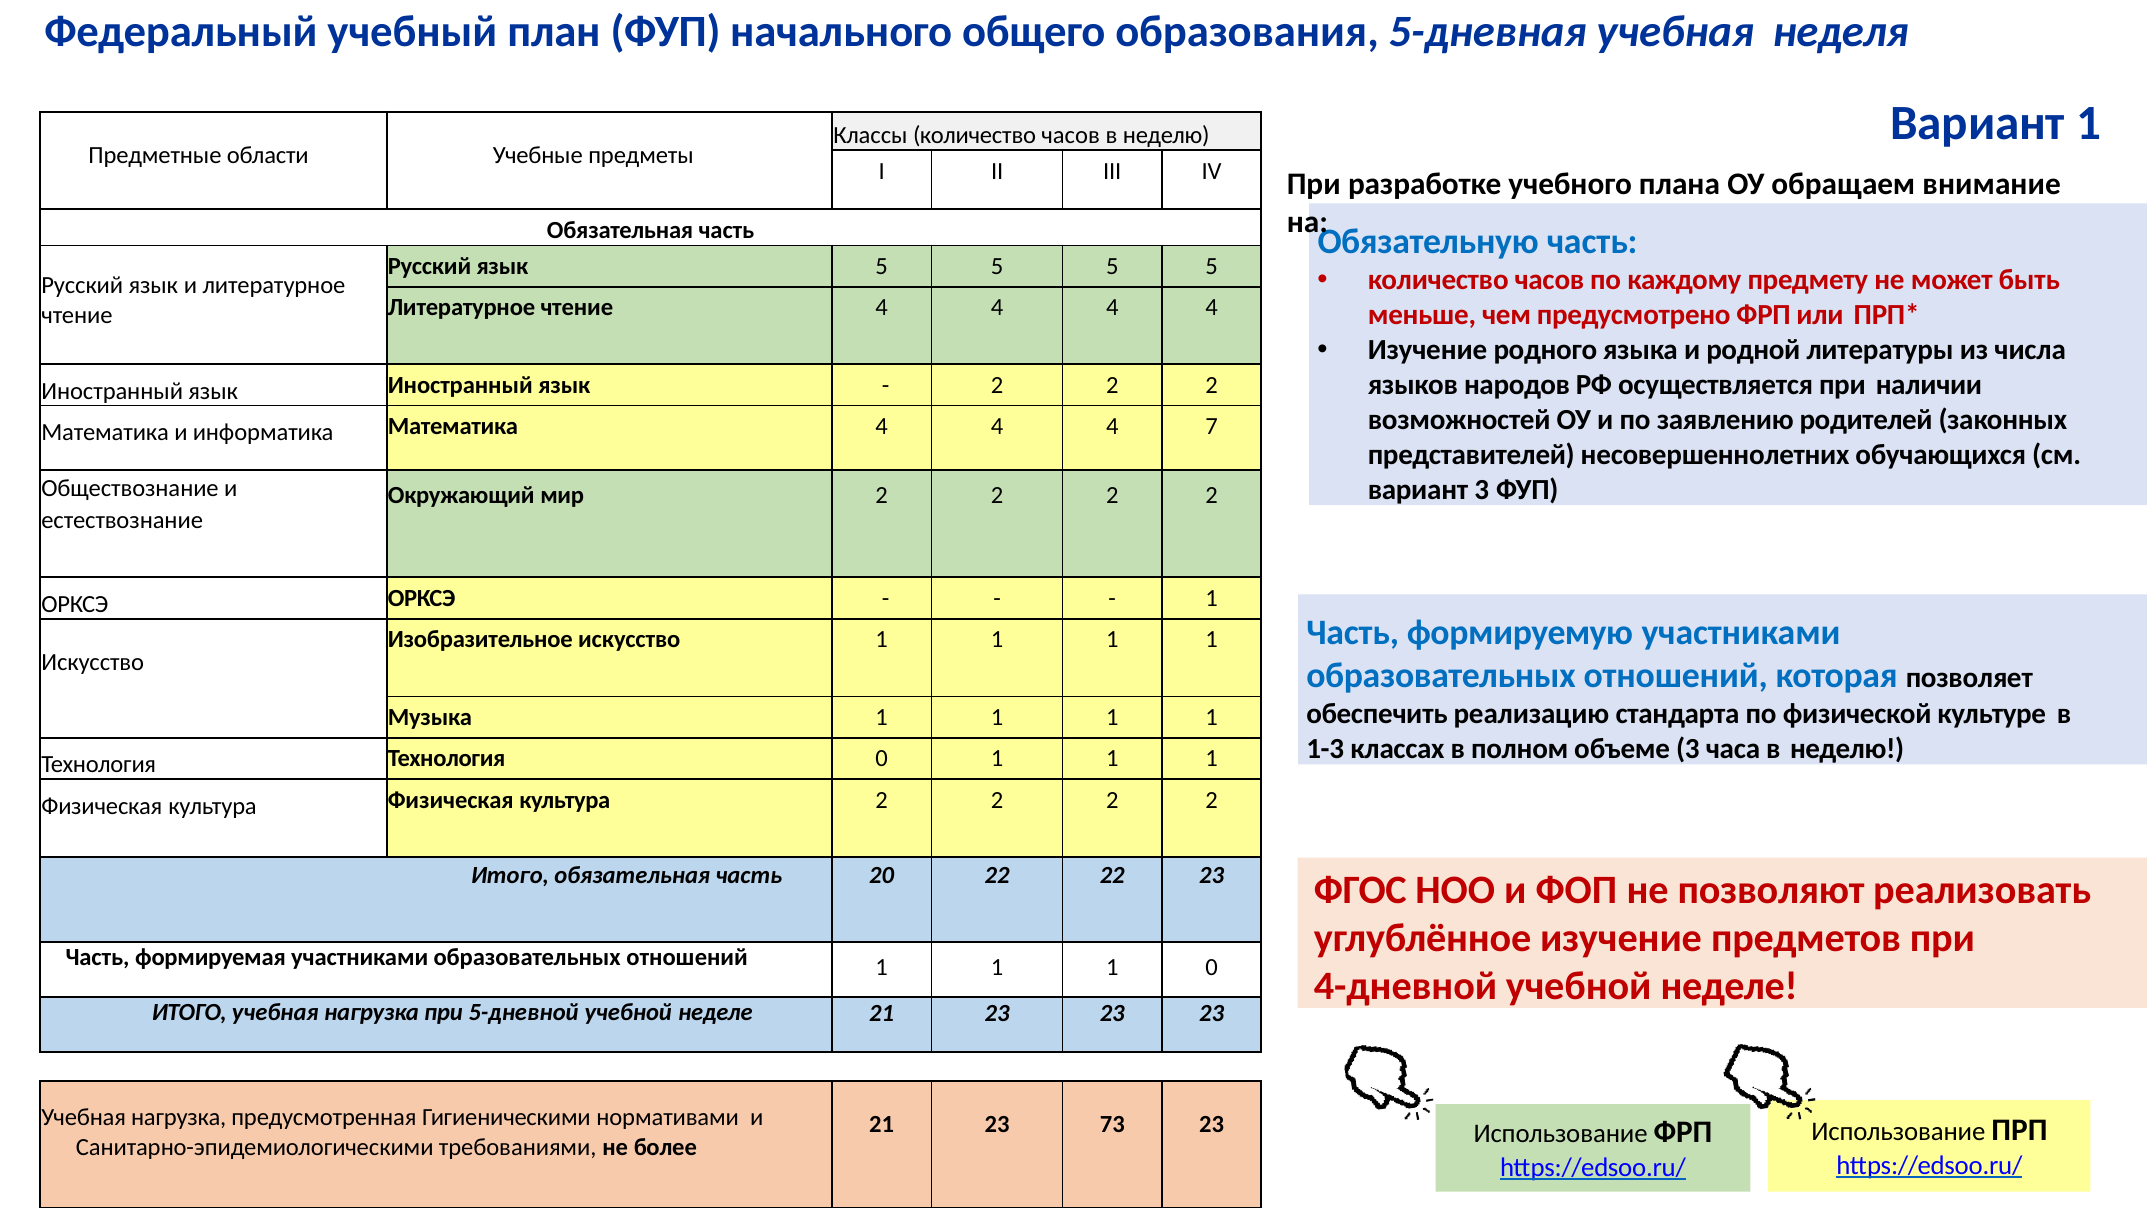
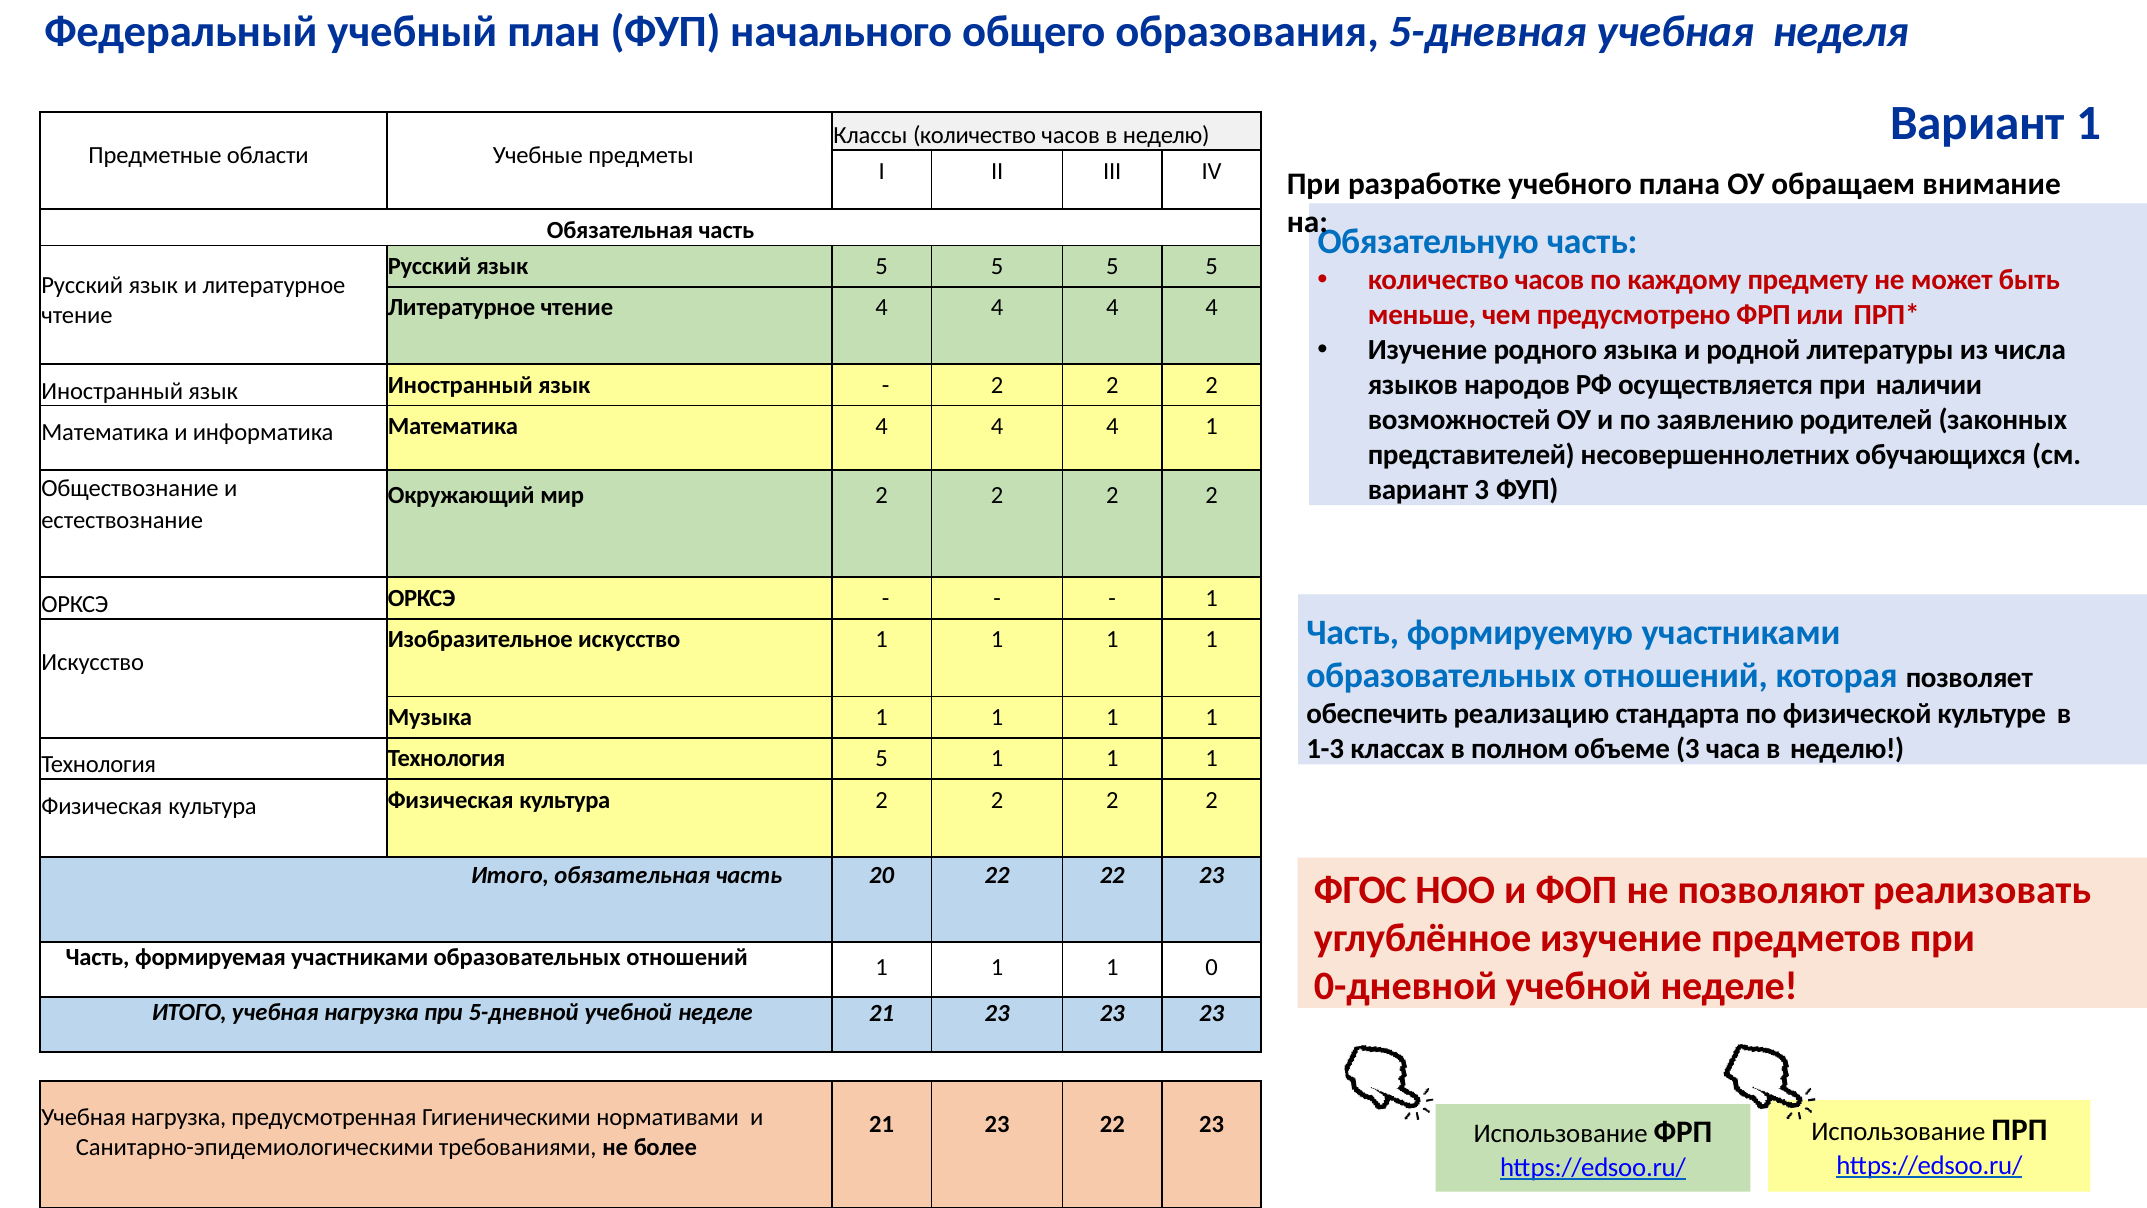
4 7: 7 -> 1
Технология 0: 0 -> 5
4-дневной: 4-дневной -> 0-дневной
23 73: 73 -> 22
